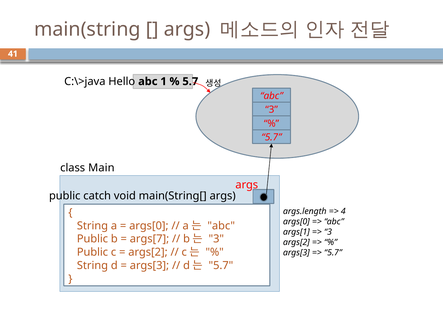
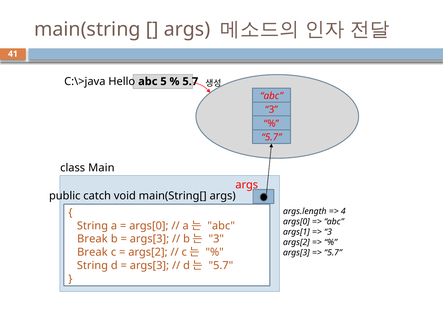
1: 1 -> 5
Public at (92, 239): Public -> Break
args[7 at (149, 239): args[7 -> args[3
Public at (92, 252): Public -> Break
